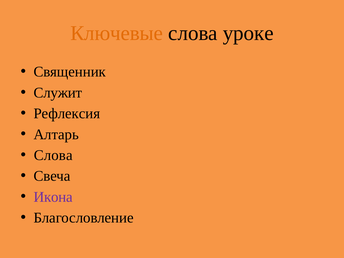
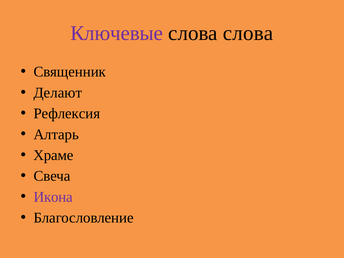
Ключевые colour: orange -> purple
слова уроке: уроке -> слова
Служит: Служит -> Делают
Слова at (53, 155): Слова -> Храме
